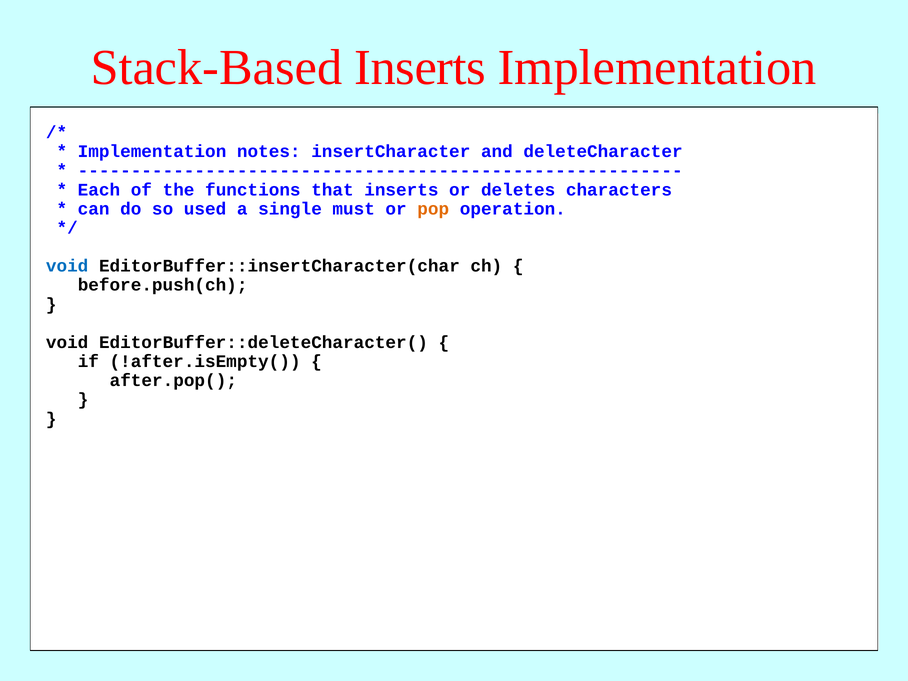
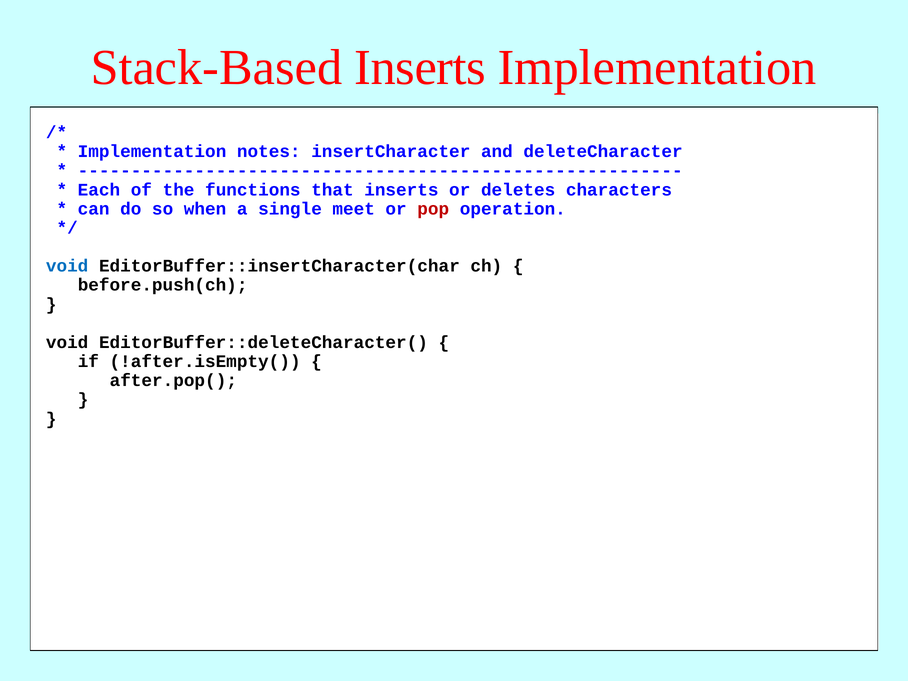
used: used -> when
must: must -> meet
pop at (433, 209) colour: orange -> red
